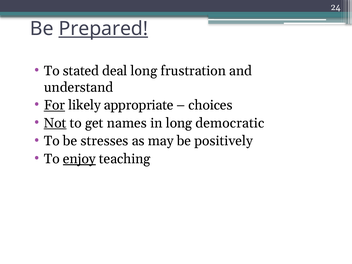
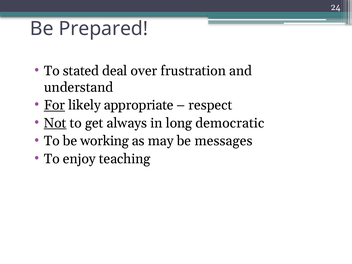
Prepared underline: present -> none
deal long: long -> over
choices: choices -> respect
names: names -> always
stresses: stresses -> working
positively: positively -> messages
enjoy underline: present -> none
